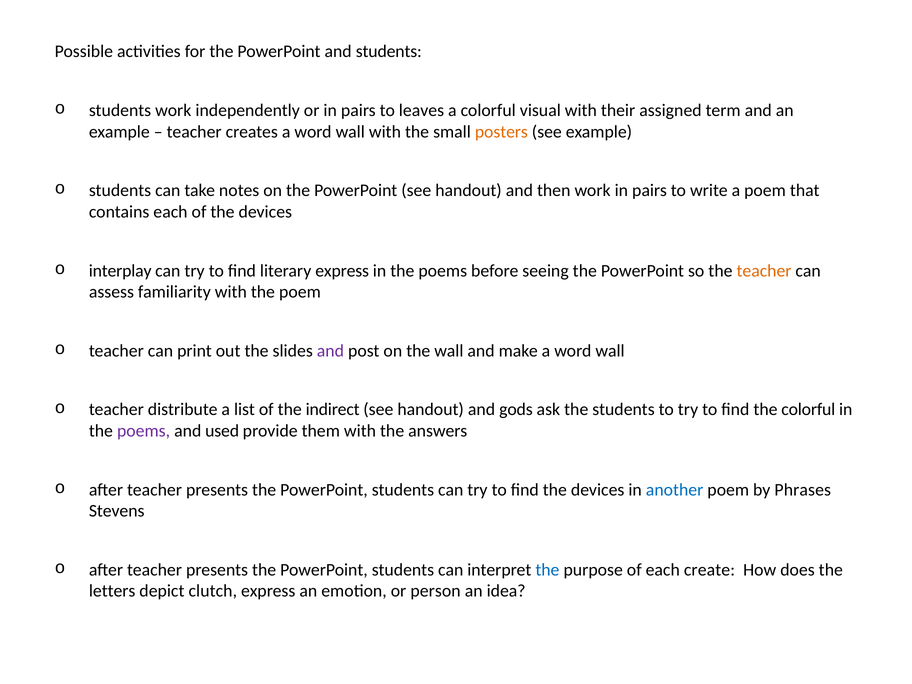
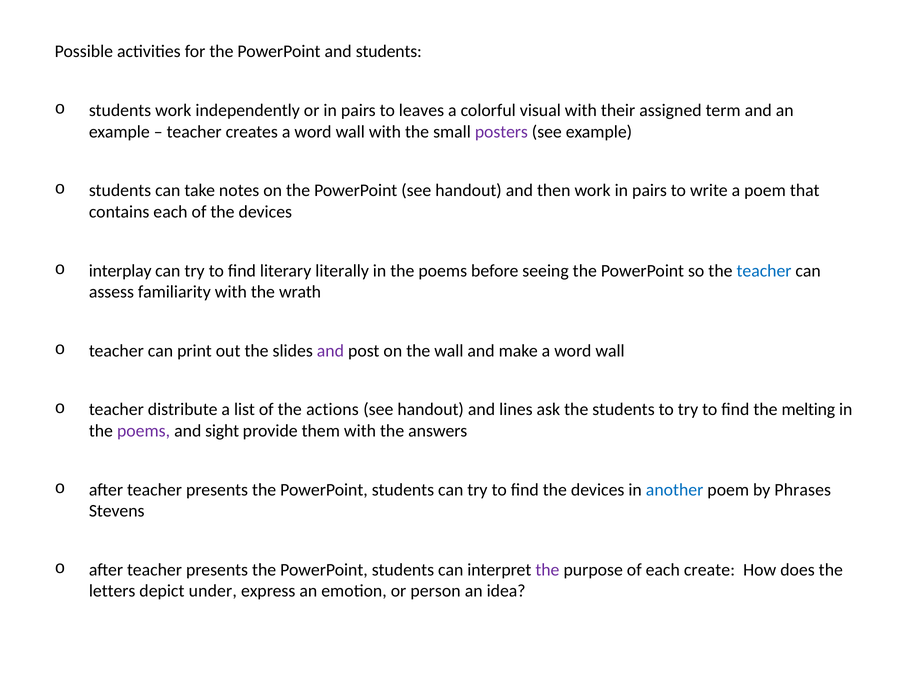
posters colour: orange -> purple
literary express: express -> literally
teacher at (764, 271) colour: orange -> blue
the poem: poem -> wrath
indirect: indirect -> actions
gods: gods -> lines
the colorful: colorful -> melting
used: used -> sight
the at (547, 570) colour: blue -> purple
clutch: clutch -> under
